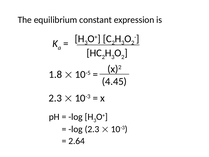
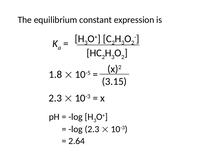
4.45: 4.45 -> 3.15
